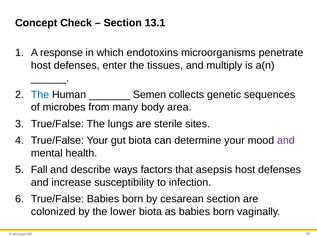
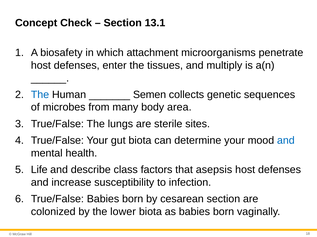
response: response -> biosafety
endotoxins: endotoxins -> attachment
and at (286, 141) colour: purple -> blue
Fall: Fall -> Life
ways: ways -> class
